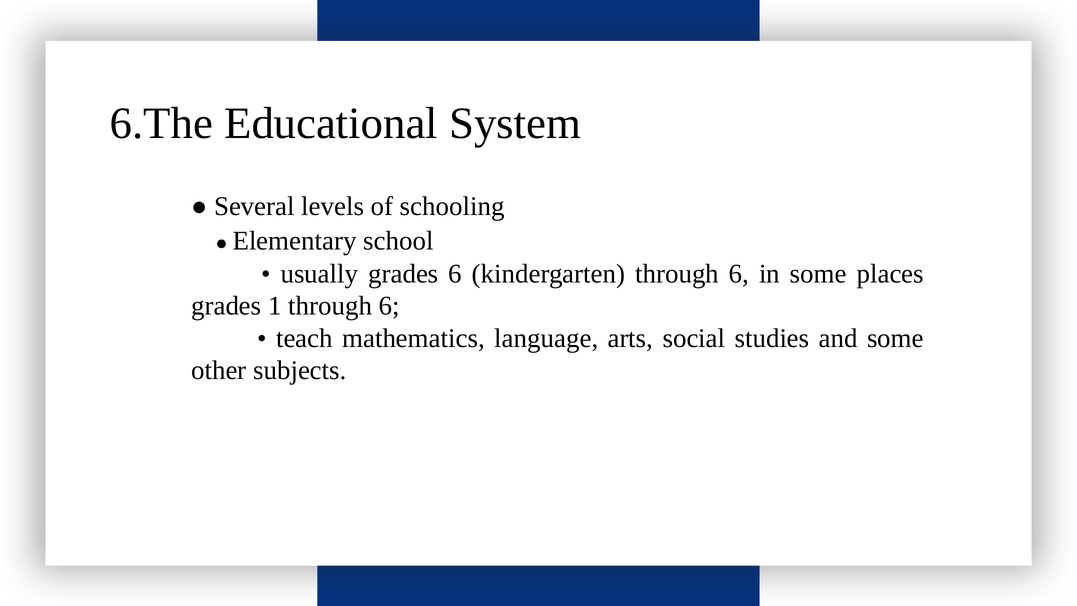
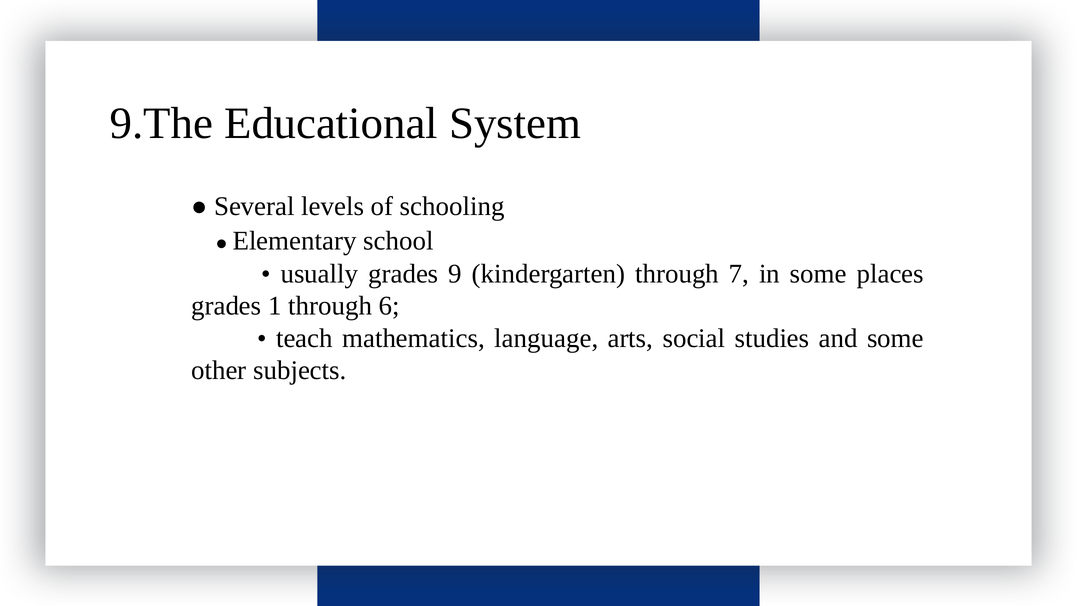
6.The: 6.The -> 9.The
grades 6: 6 -> 9
kindergarten through 6: 6 -> 7
